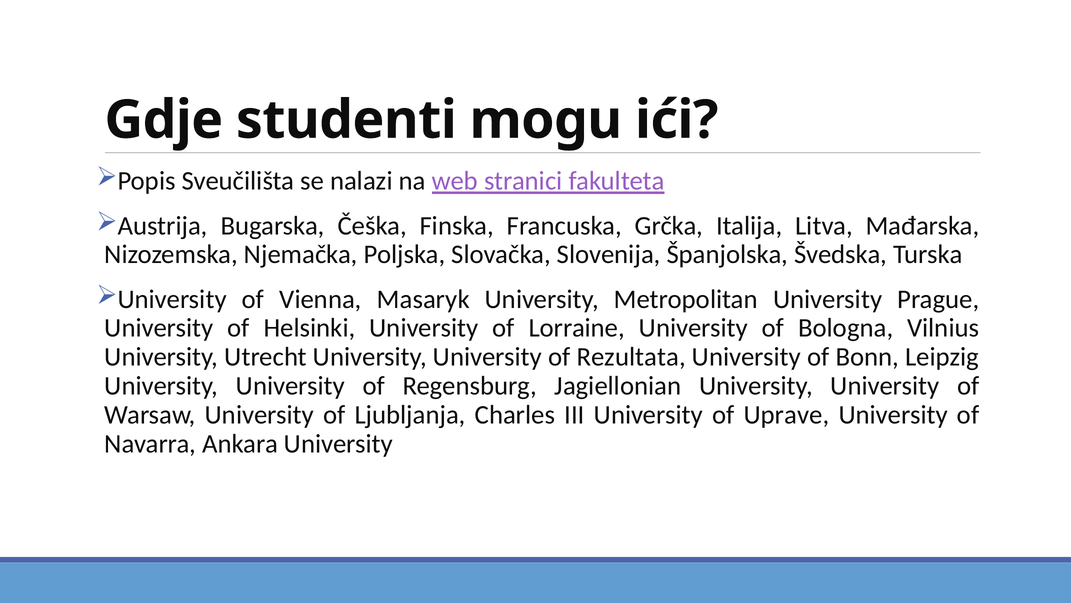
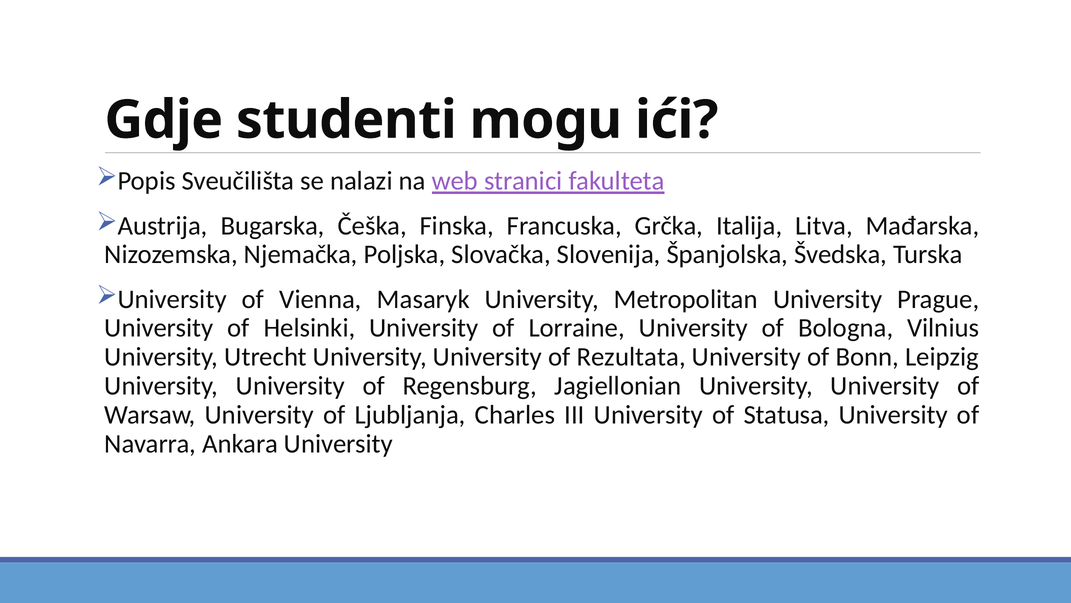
Uprave: Uprave -> Statusa
